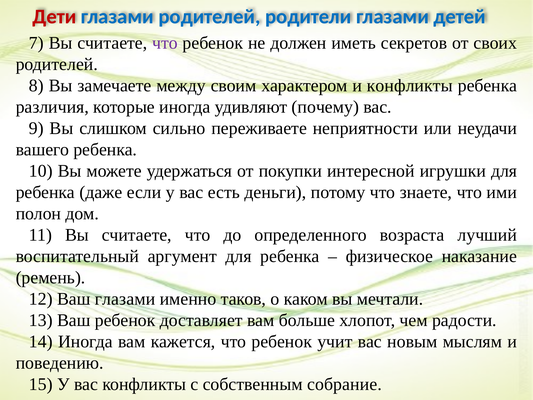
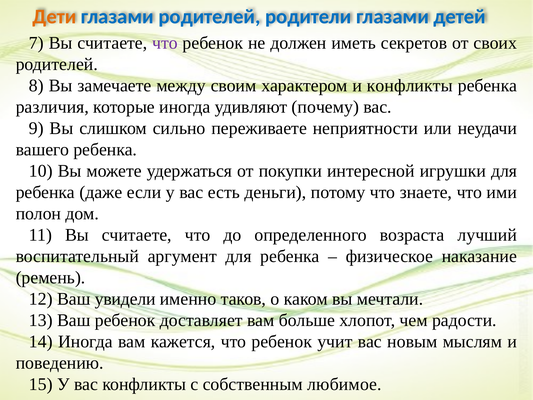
Дети colour: red -> orange
Ваш глазами: глазами -> увидели
собрание: собрание -> любимое
